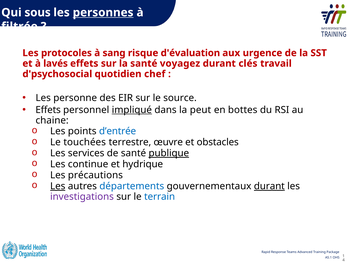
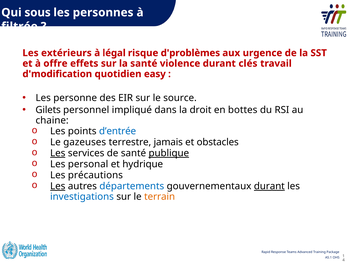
personnes underline: present -> none
protocoles: protocoles -> extérieurs
sang: sang -> légal
d'évaluation: d'évaluation -> d'problèmes
lavés: lavés -> offre
voyagez: voyagez -> violence
d'psychosocial: d'psychosocial -> d'modification
chef: chef -> easy
Effets at (48, 110): Effets -> Gilets
impliqué underline: present -> none
peut: peut -> droit
touchées: touchées -> gazeuses
œuvre: œuvre -> jamais
Les at (58, 154) underline: none -> present
continue: continue -> personal
investigations colour: purple -> blue
terrain colour: blue -> orange
